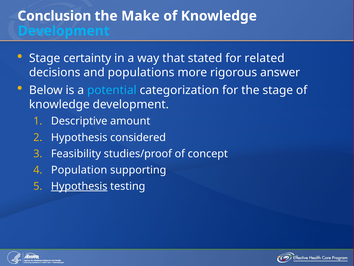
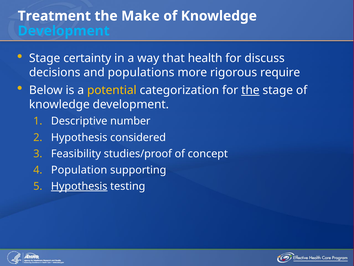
Conclusion: Conclusion -> Treatment
stated: stated -> health
related: related -> discuss
answer: answer -> require
potential colour: light blue -> yellow
the at (250, 90) underline: none -> present
amount: amount -> number
